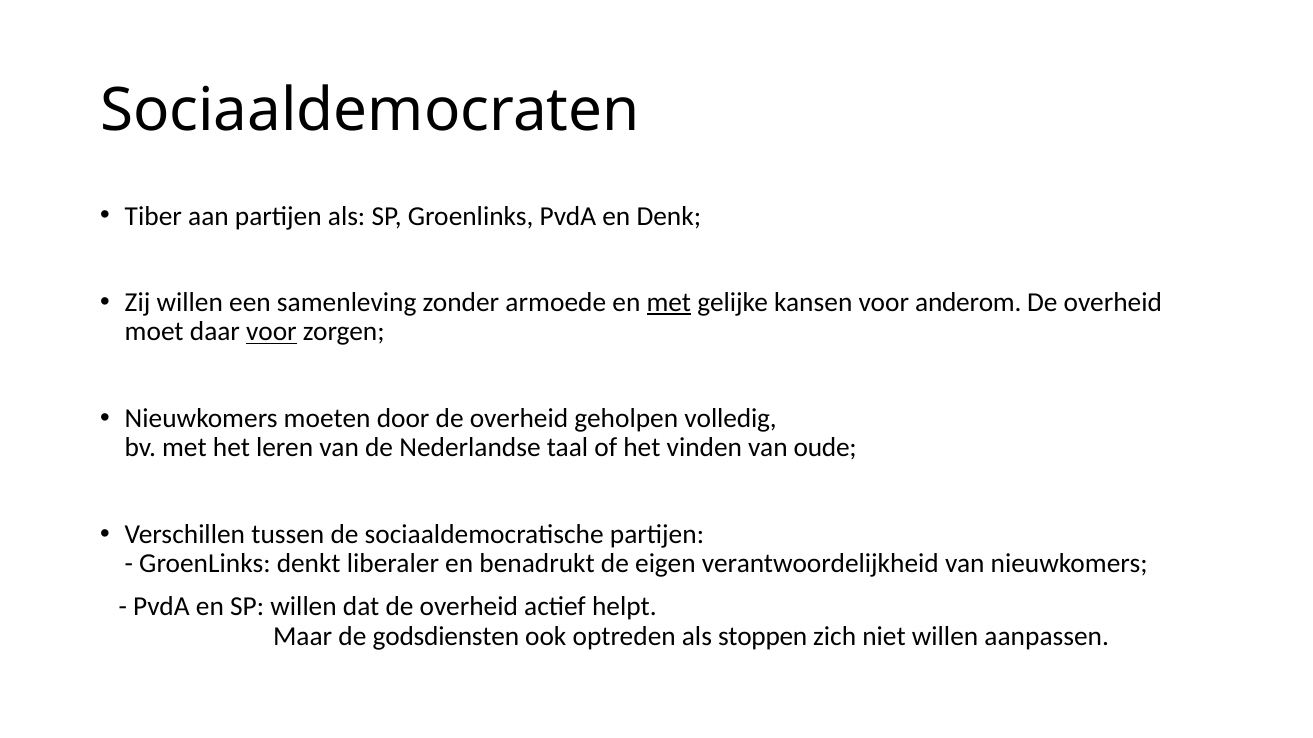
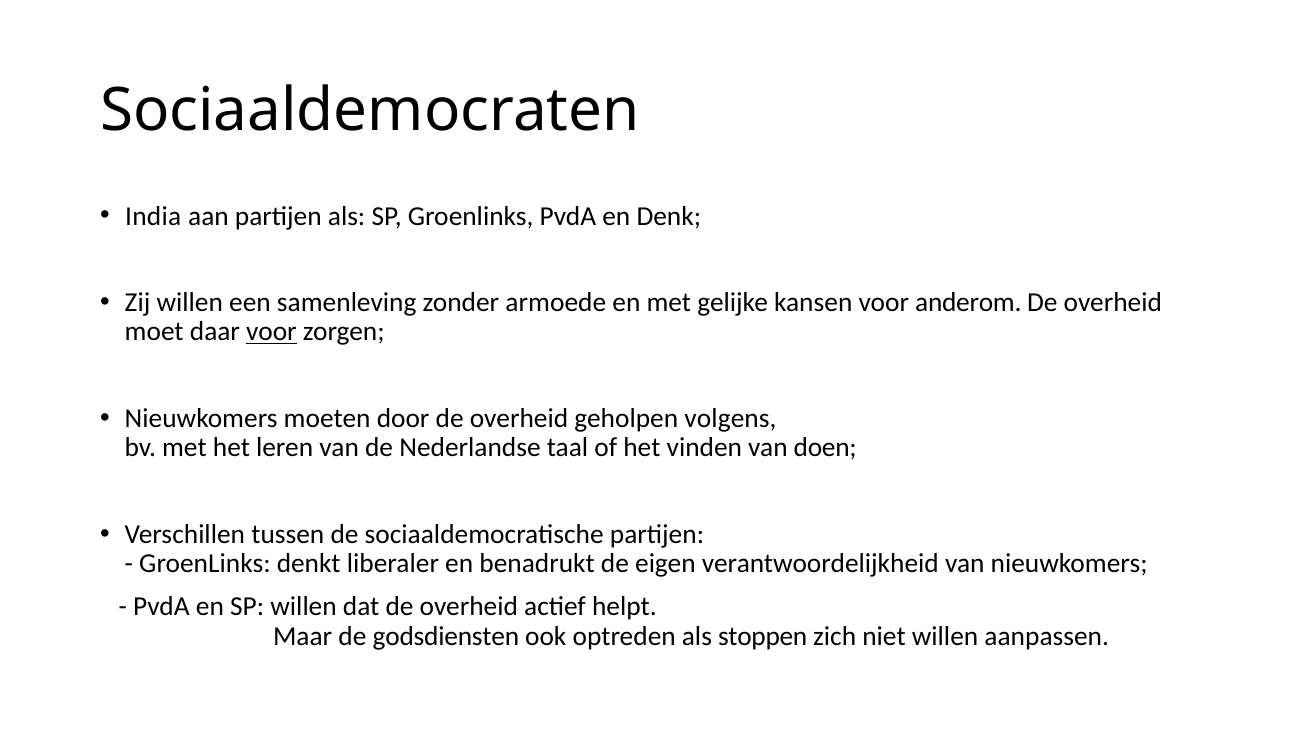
Tiber: Tiber -> India
met at (669, 303) underline: present -> none
volledig: volledig -> volgens
oude: oude -> doen
